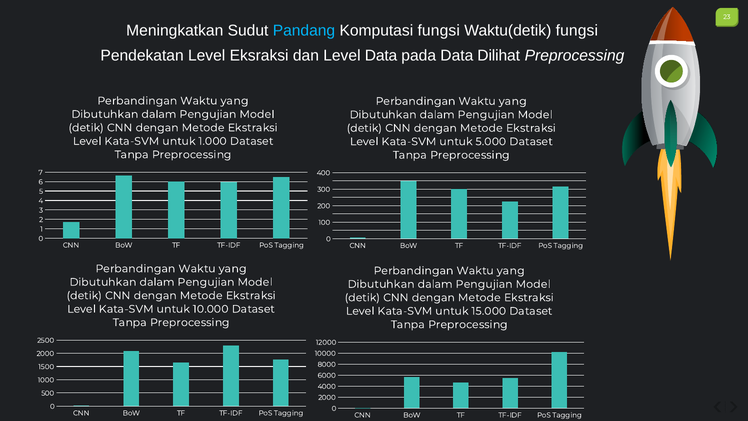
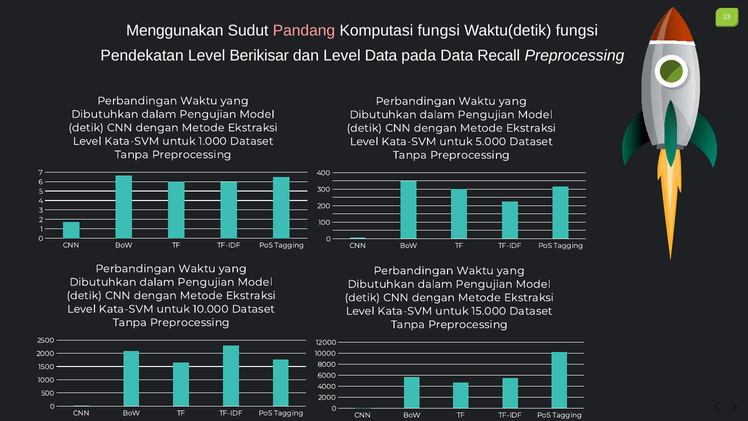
Meningkatkan: Meningkatkan -> Menggunakan
Pandang colour: light blue -> pink
Eksraksi: Eksraksi -> Berikisar
Dilihat: Dilihat -> Recall
